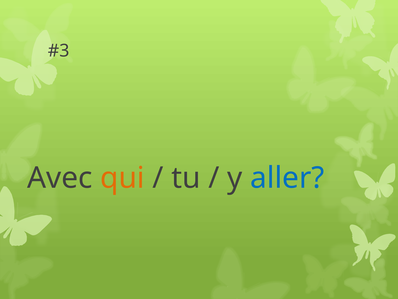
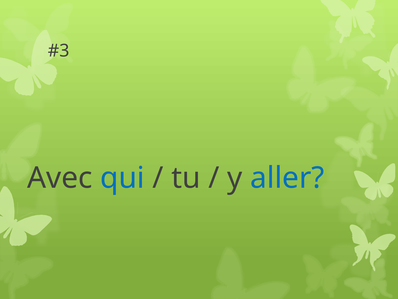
qui colour: orange -> blue
